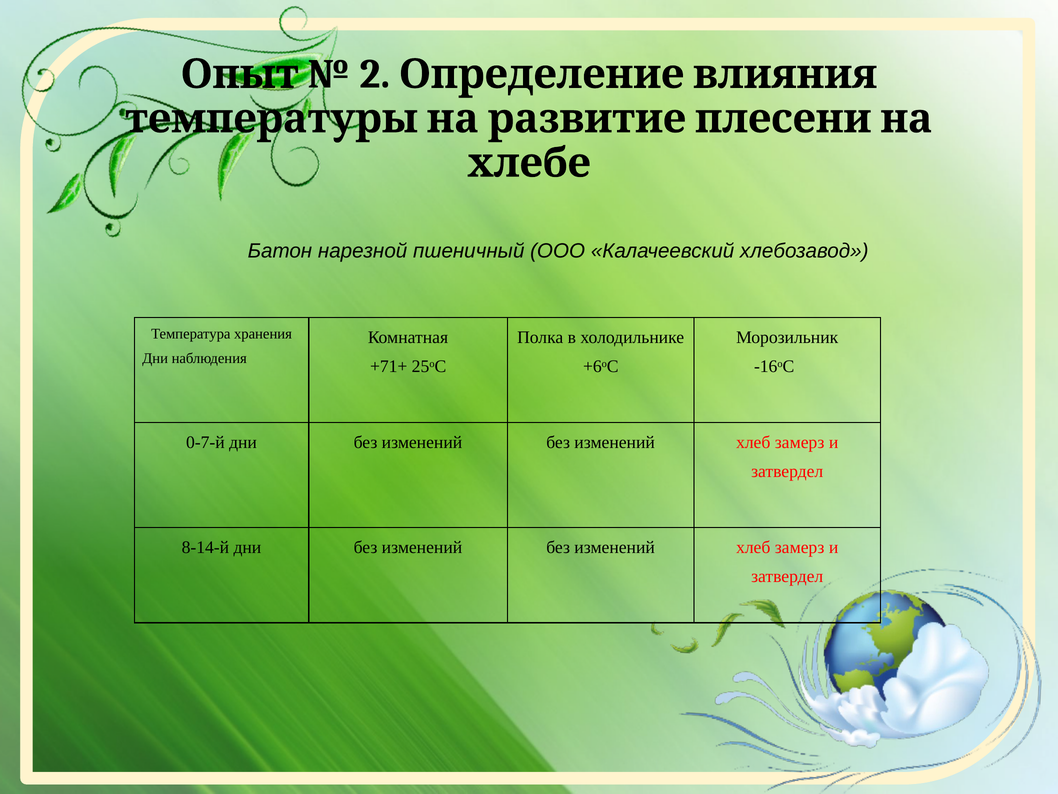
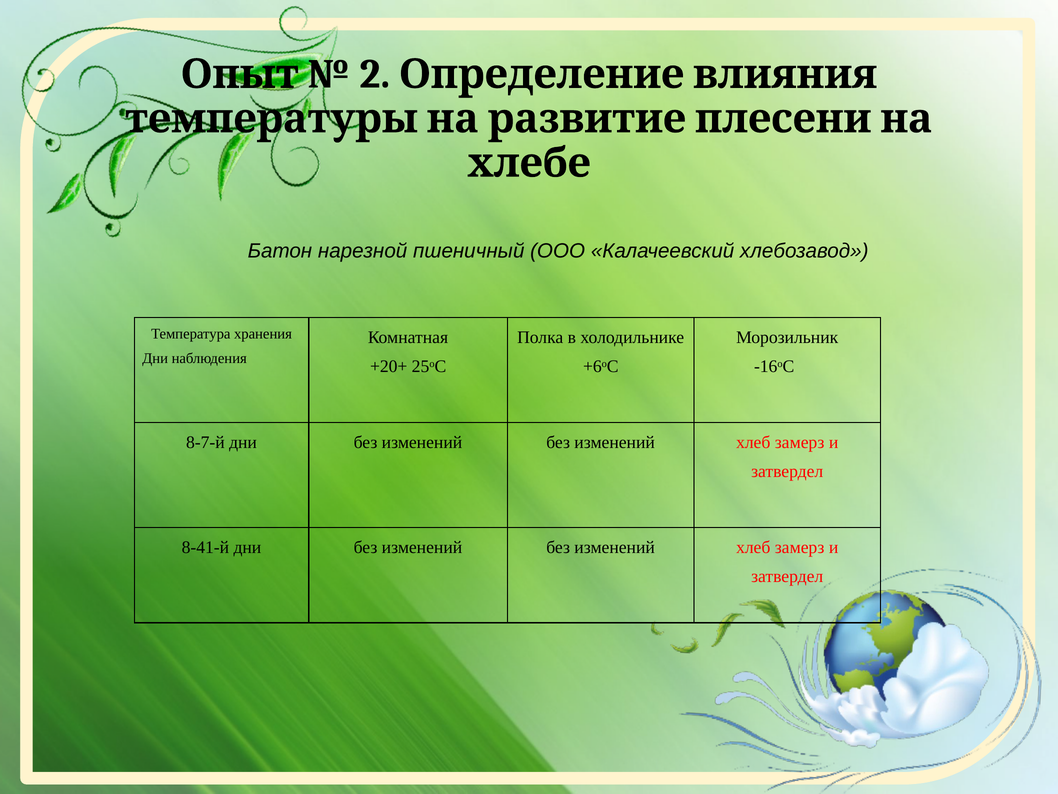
+71+: +71+ -> +20+
0-7-й: 0-7-й -> 8-7-й
8-14-й: 8-14-й -> 8-41-й
